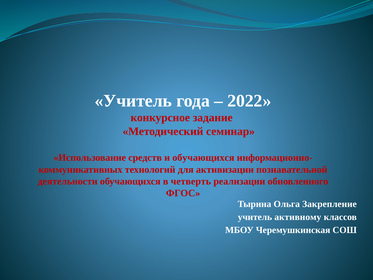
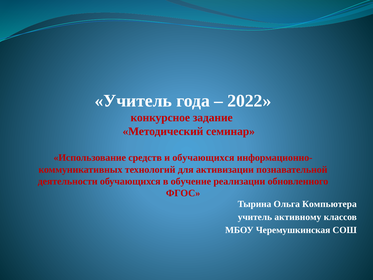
четверть: четверть -> обучение
Закрепление: Закрепление -> Компьютера
